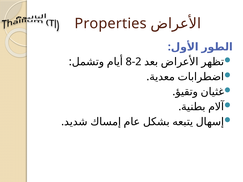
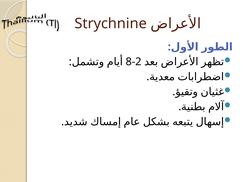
Properties: Properties -> Strychnine
